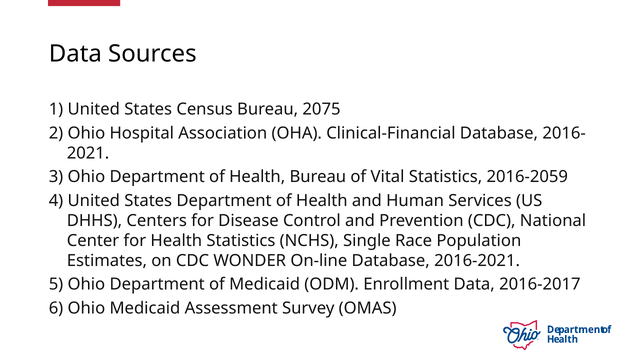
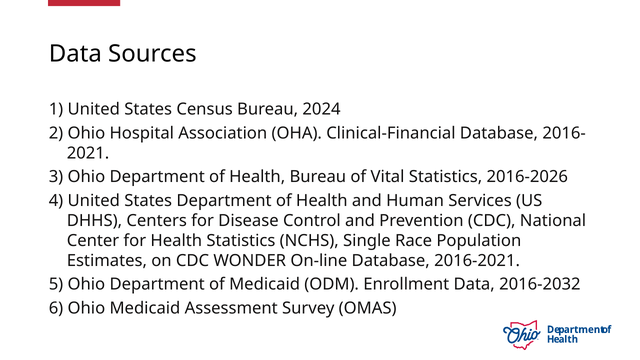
2075: 2075 -> 2024
2016-2059: 2016-2059 -> 2016-2026
2016-2017: 2016-2017 -> 2016-2032
